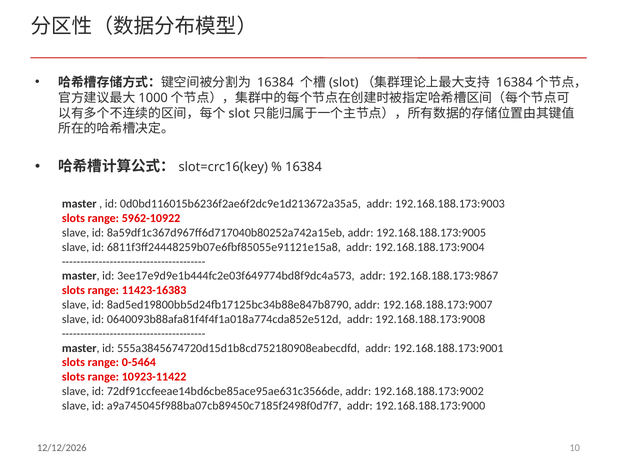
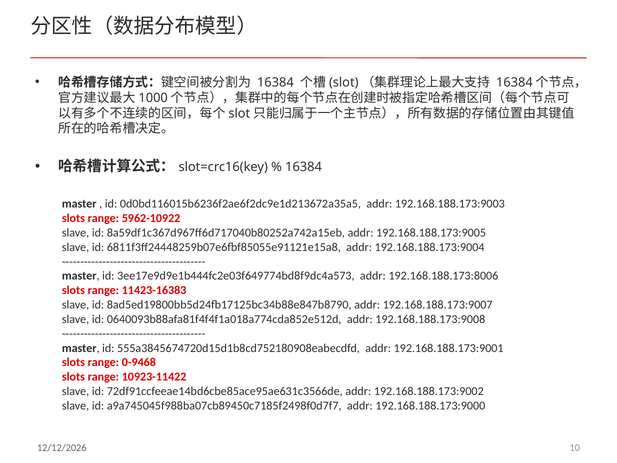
192.168.188.173:9867: 192.168.188.173:9867 -> 192.168.188.173:8006
0-5464: 0-5464 -> 0-9468
